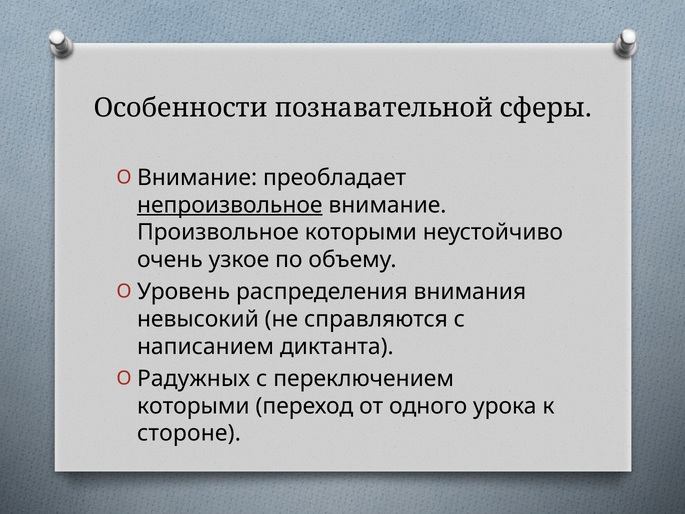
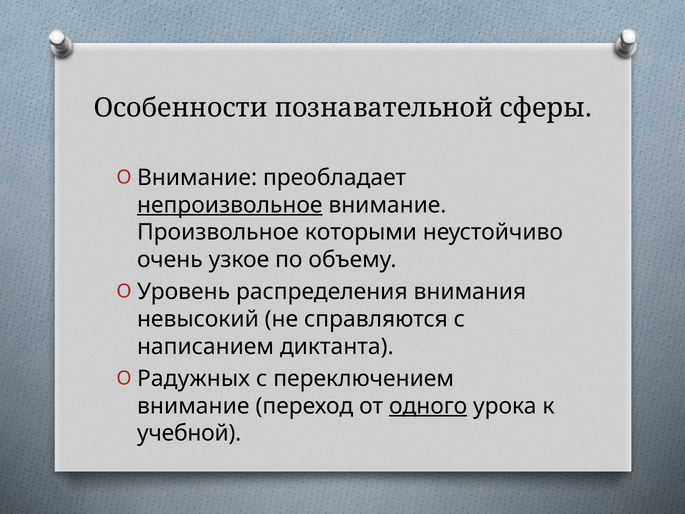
которыми at (193, 406): которыми -> внимание
одного underline: none -> present
стороне: стороне -> учебной
